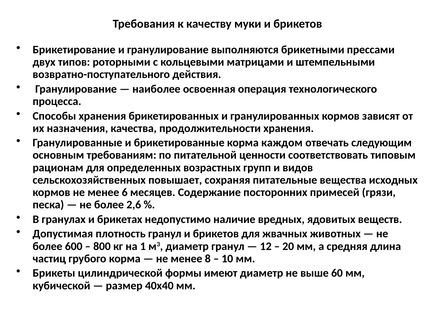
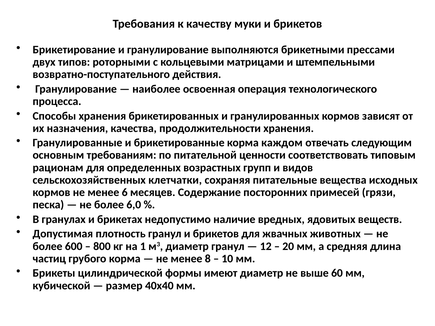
повышает: повышает -> клетчатки
2,6: 2,6 -> 6,0
